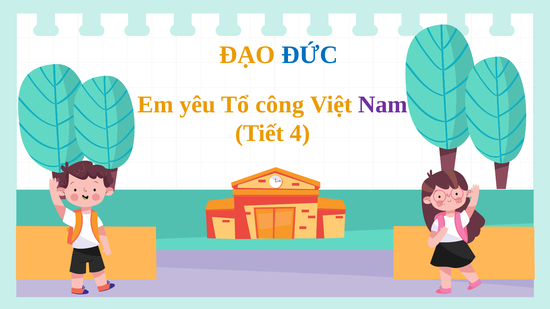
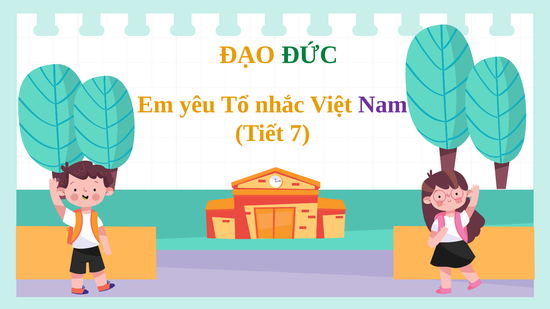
ĐỨC colour: blue -> green
công: công -> nhắc
4: 4 -> 7
